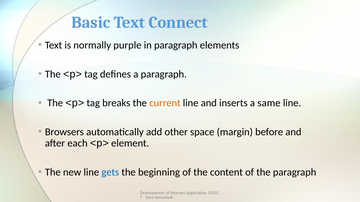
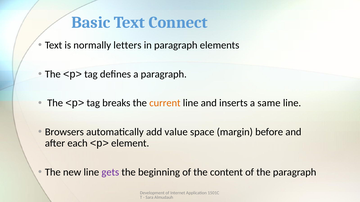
purple: purple -> letters
other: other -> value
gets colour: blue -> purple
